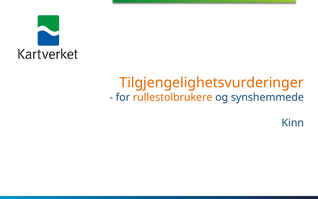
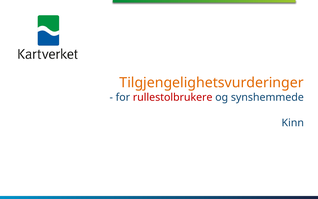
rullestolbrukere colour: orange -> red
